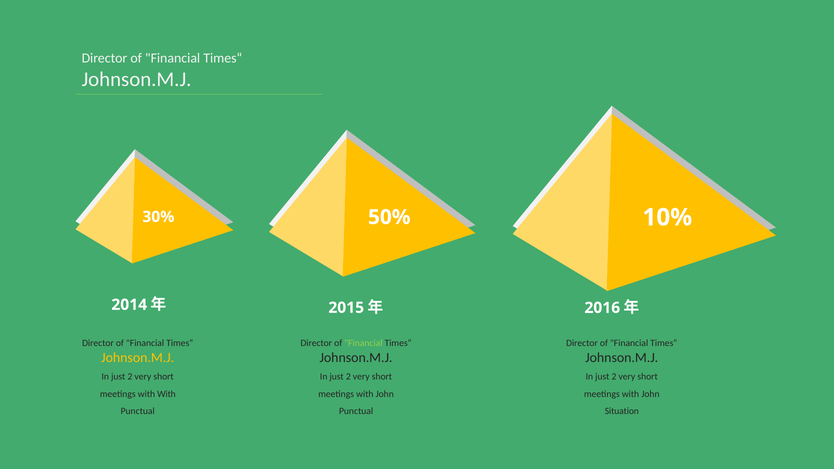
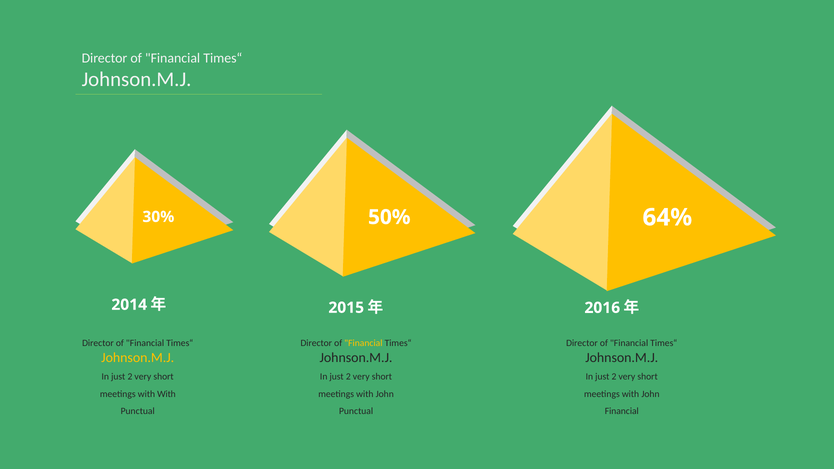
10%: 10% -> 64%
Financial at (363, 343) colour: light green -> yellow
Situation at (622, 411): Situation -> Financial
